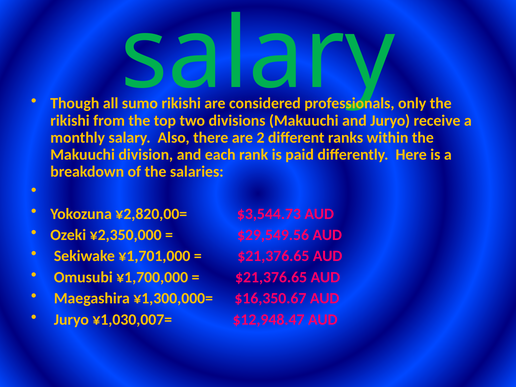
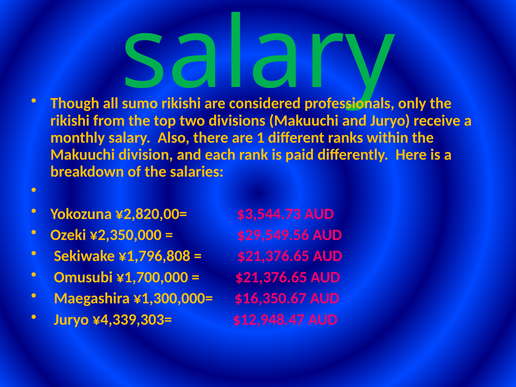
2: 2 -> 1
¥1,701,000: ¥1,701,000 -> ¥1,796,808
¥1,030,007=: ¥1,030,007= -> ¥4,339,303=
